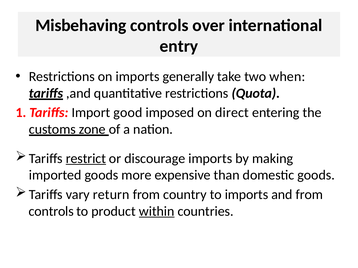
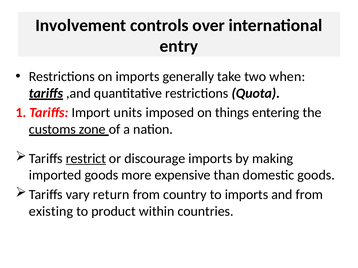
Misbehaving: Misbehaving -> Involvement
good: good -> units
direct: direct -> things
controls at (51, 212): controls -> existing
within underline: present -> none
